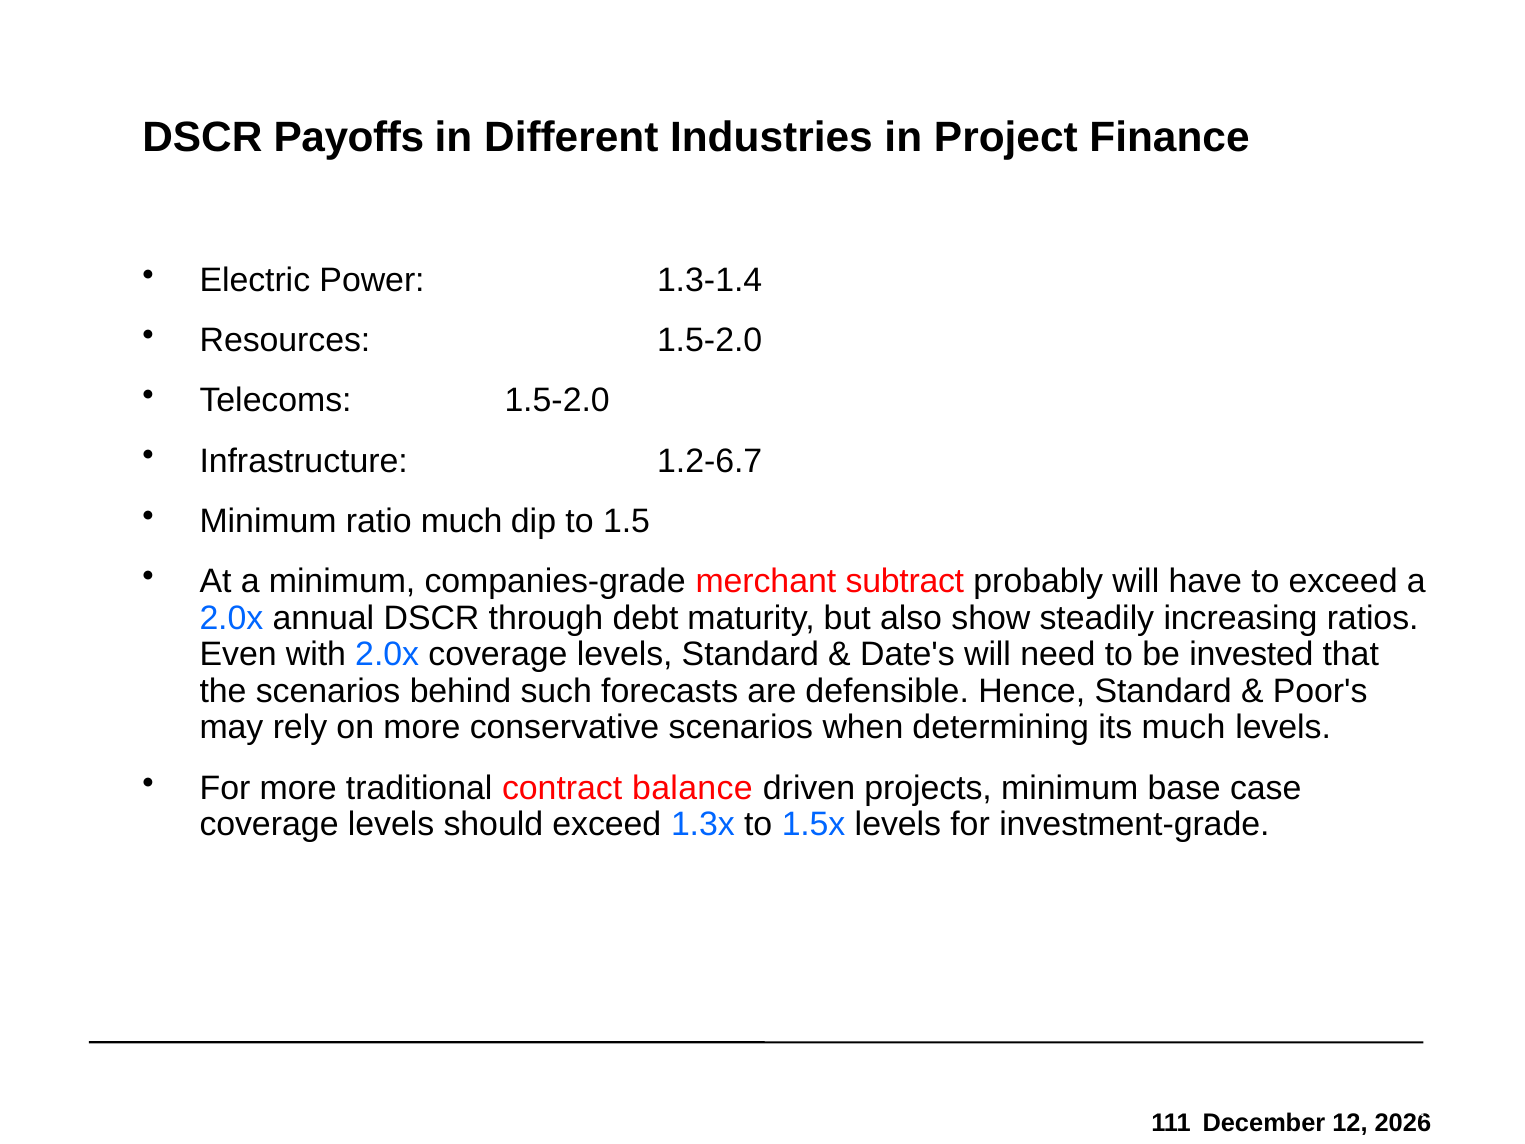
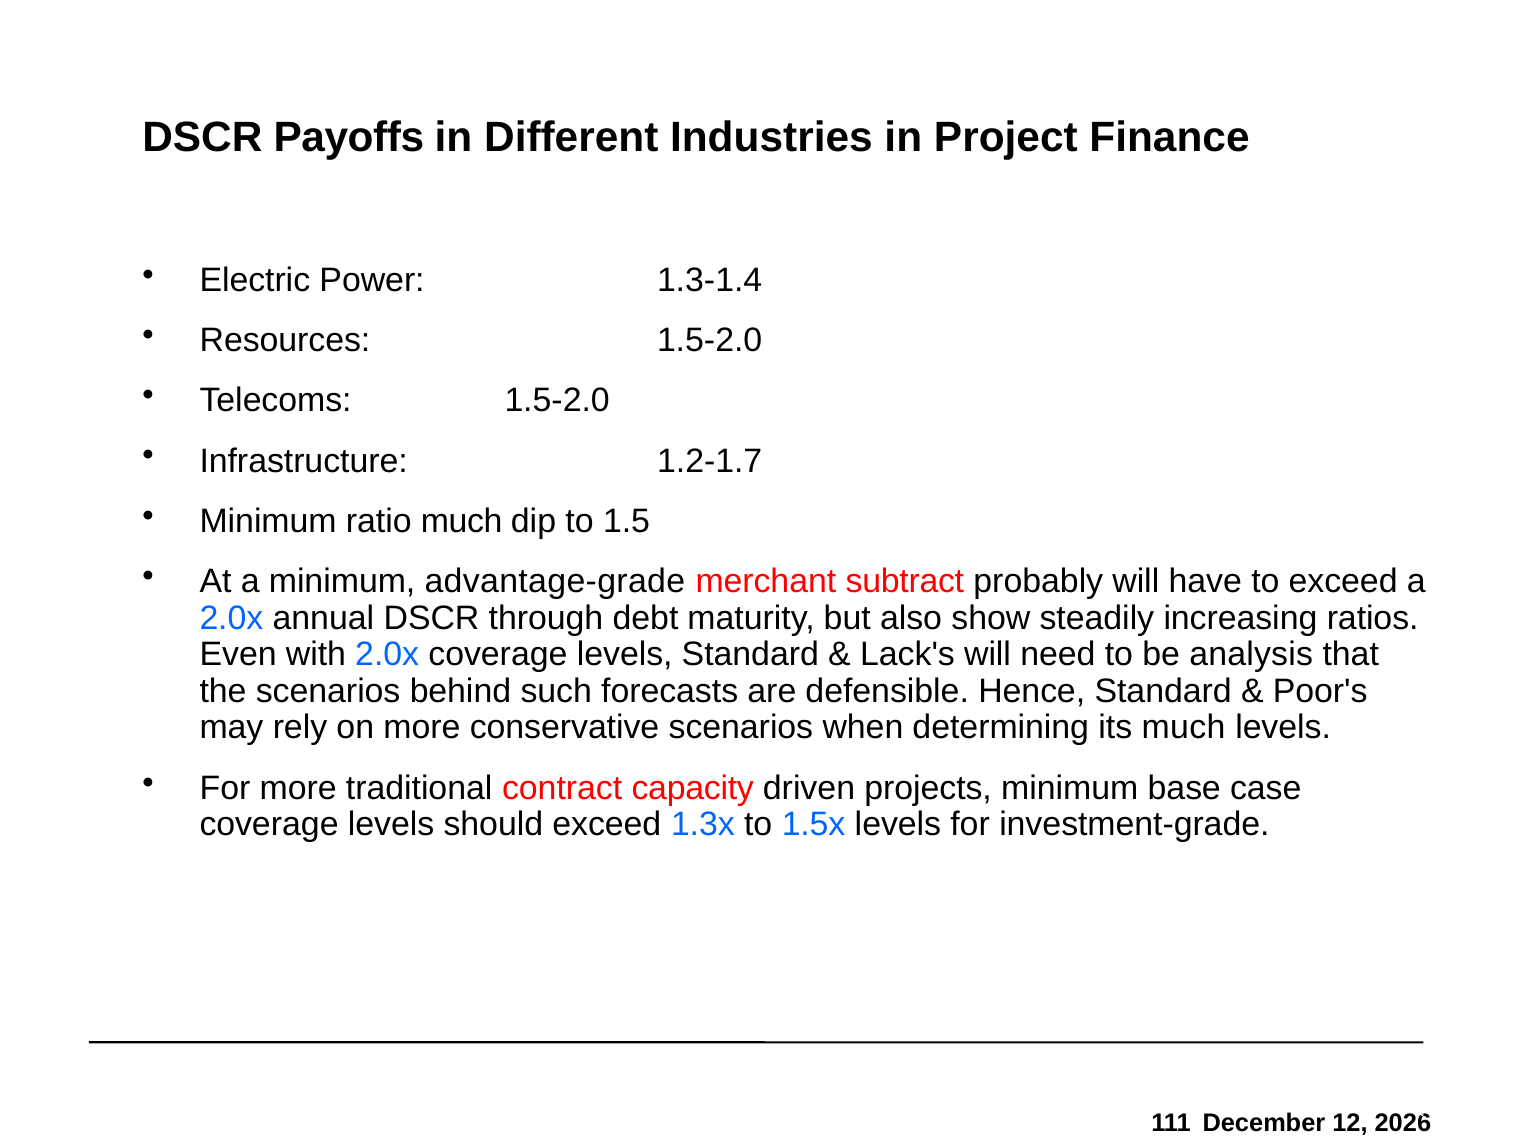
1.2-6.7: 1.2-6.7 -> 1.2-1.7
companies-grade: companies-grade -> advantage-grade
Date's: Date's -> Lack's
invested: invested -> analysis
balance: balance -> capacity
